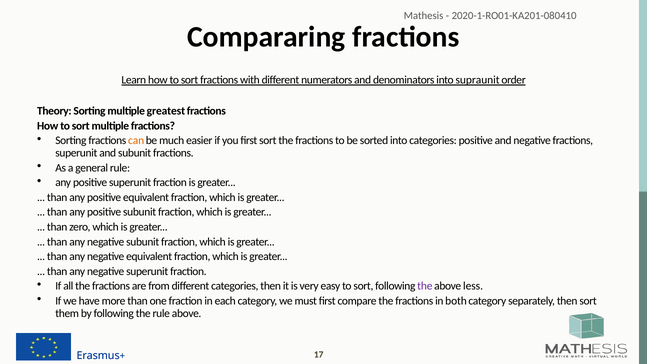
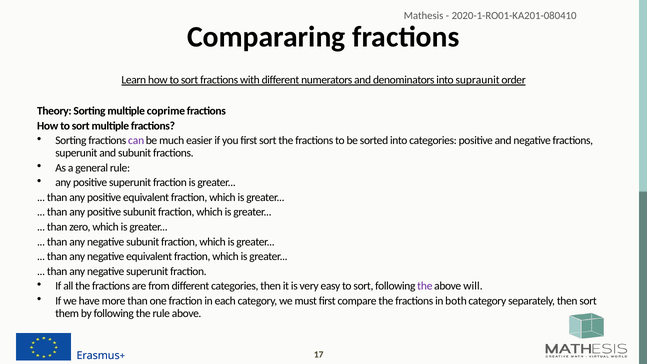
greatest: greatest -> coprime
can colour: orange -> purple
less: less -> will
